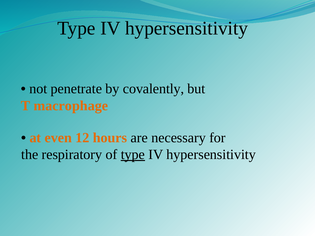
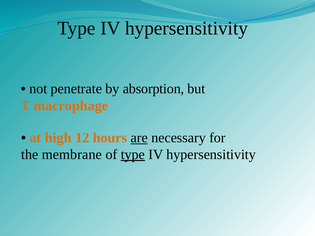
covalently: covalently -> absorption
even: even -> high
are underline: none -> present
respiratory: respiratory -> membrane
